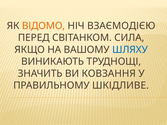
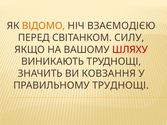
СИЛА: СИЛА -> СИЛУ
ШЛЯХУ colour: blue -> red
ПРАВИЛЬНОМУ ШКІДЛИВЕ: ШКІДЛИВЕ -> ТРУДНОЩІ
